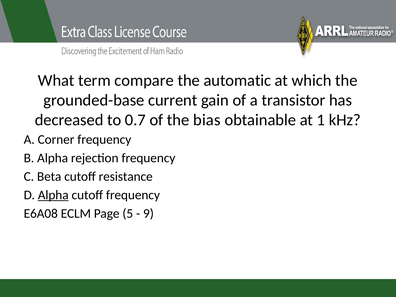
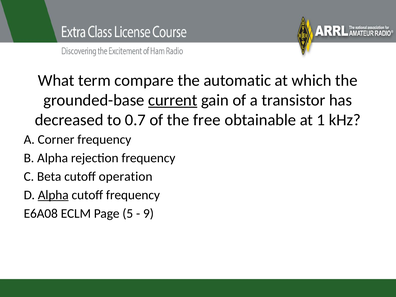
current underline: none -> present
bias: bias -> free
resistance: resistance -> operation
